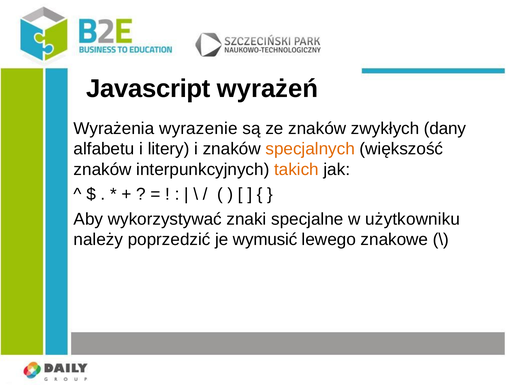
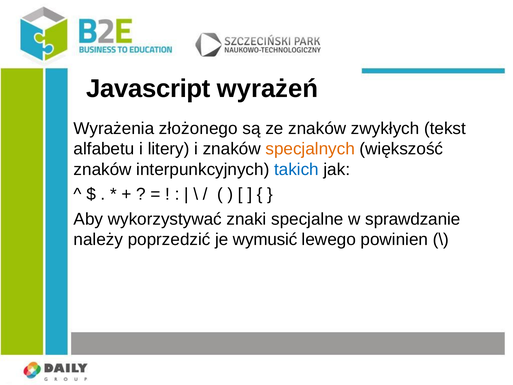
wyrazenie: wyrazenie -> złożonego
dany: dany -> tekst
takich colour: orange -> blue
użytkowniku: użytkowniku -> sprawdzanie
znakowe: znakowe -> powinien
